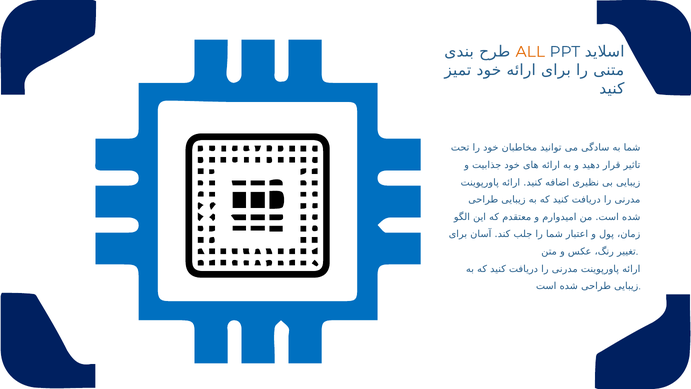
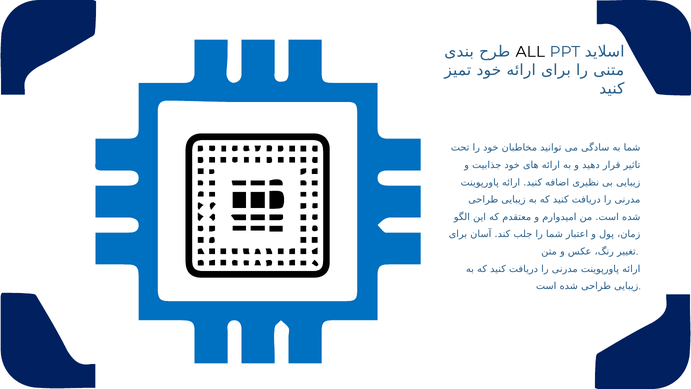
ALL colour: orange -> black
